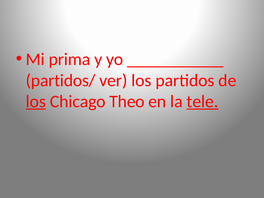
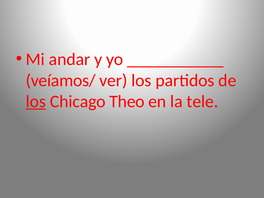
prima: prima -> andar
partidos/: partidos/ -> veíamos/
tele underline: present -> none
